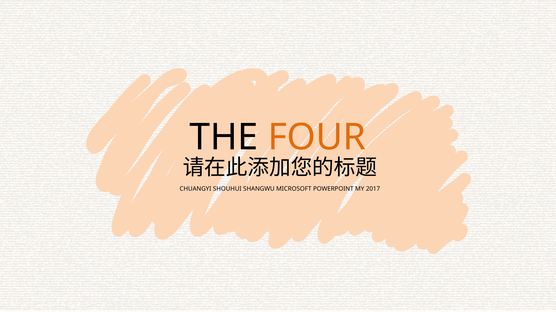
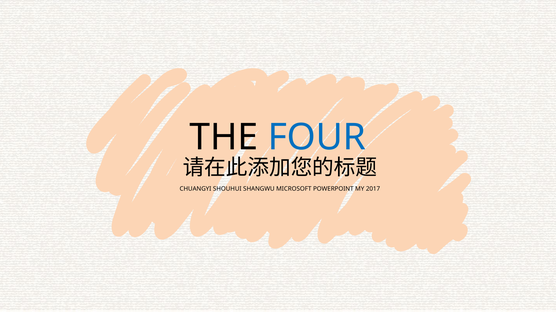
FOUR colour: orange -> blue
